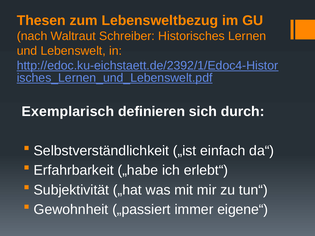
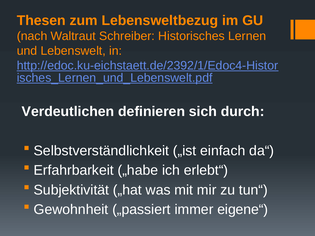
Exemplarisch: Exemplarisch -> Verdeutlichen
